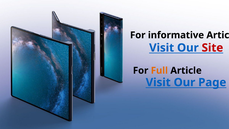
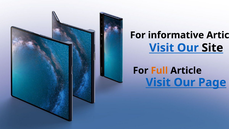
Site colour: red -> black
